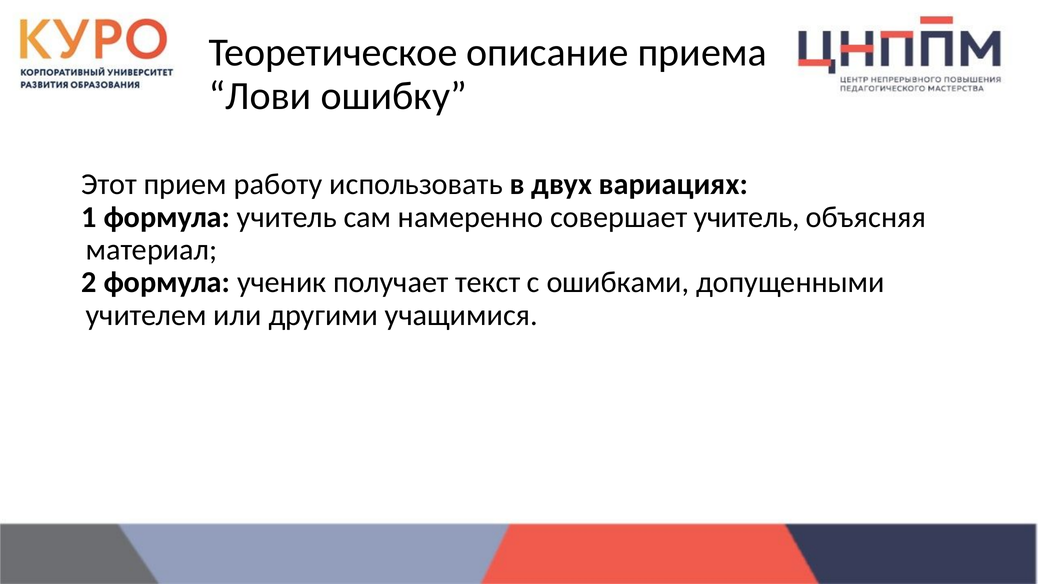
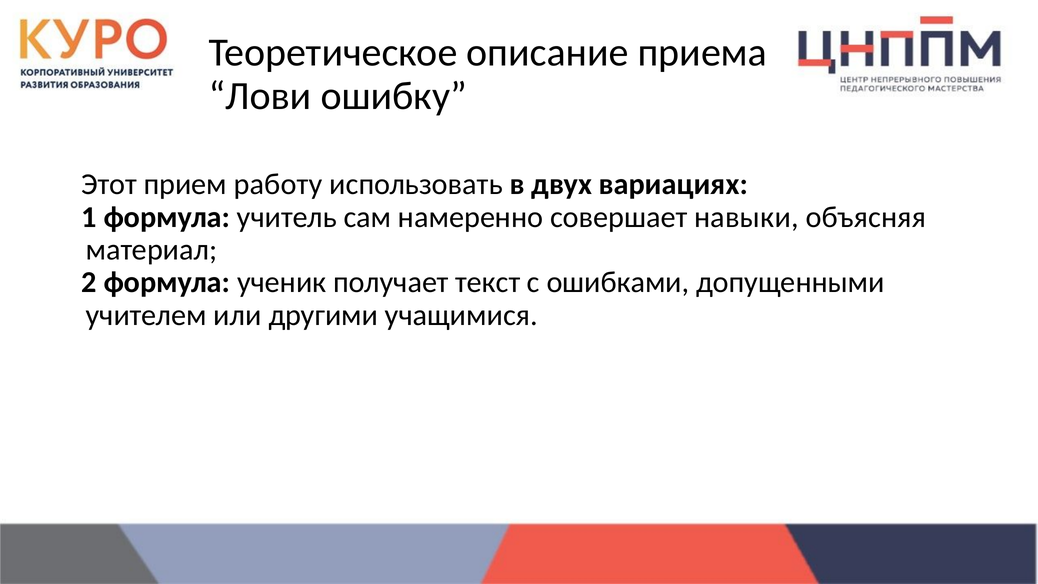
совершает учитель: учитель -> навыки
